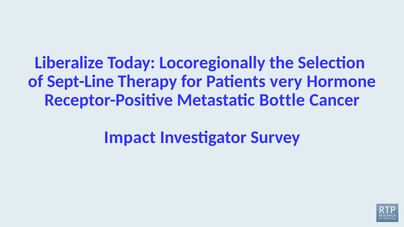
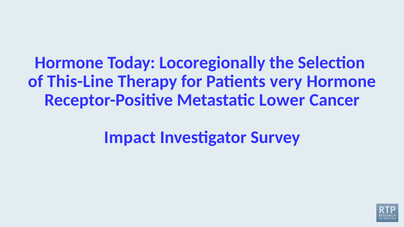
Liberalize at (69, 63): Liberalize -> Hormone
Sept-Line: Sept-Line -> This-Line
Bottle: Bottle -> Lower
